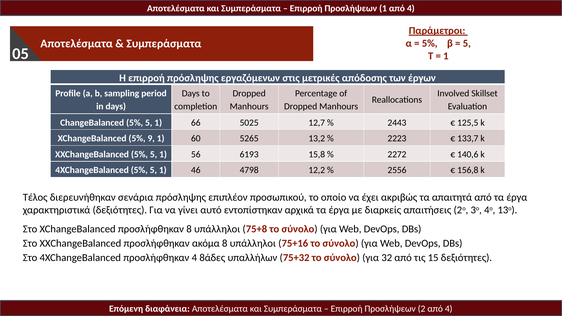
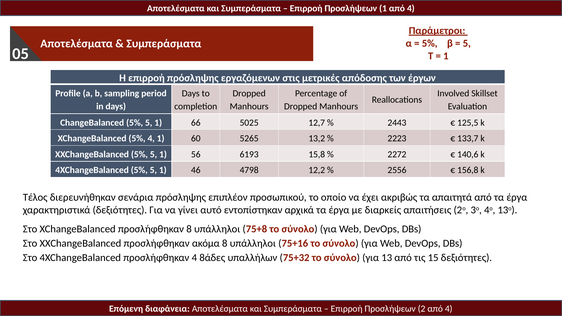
5% 9: 9 -> 4
32: 32 -> 13
